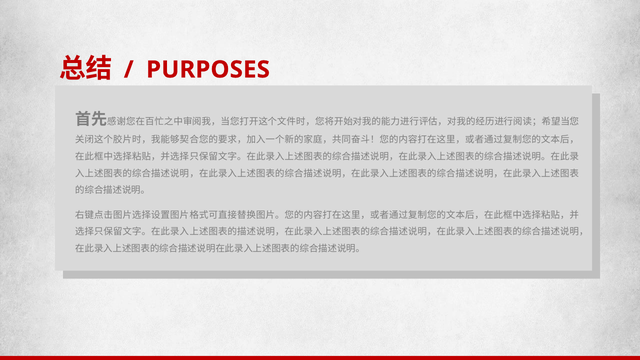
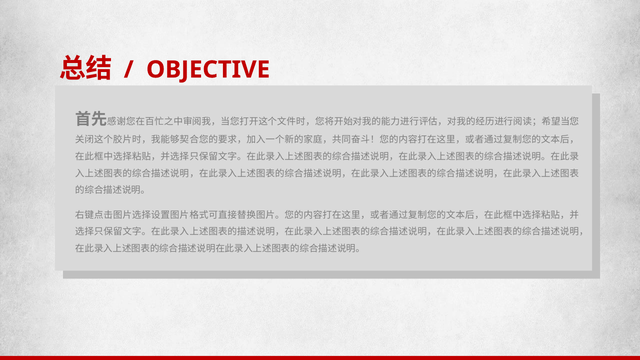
PURPOSES: PURPOSES -> OBJECTIVE
